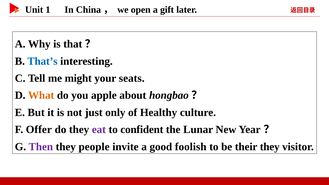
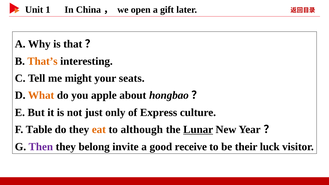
That’s colour: blue -> orange
Healthy: Healthy -> Express
Offer: Offer -> Table
eat colour: purple -> orange
confident: confident -> although
Lunar underline: none -> present
people: people -> belong
foolish: foolish -> receive
their they: they -> luck
